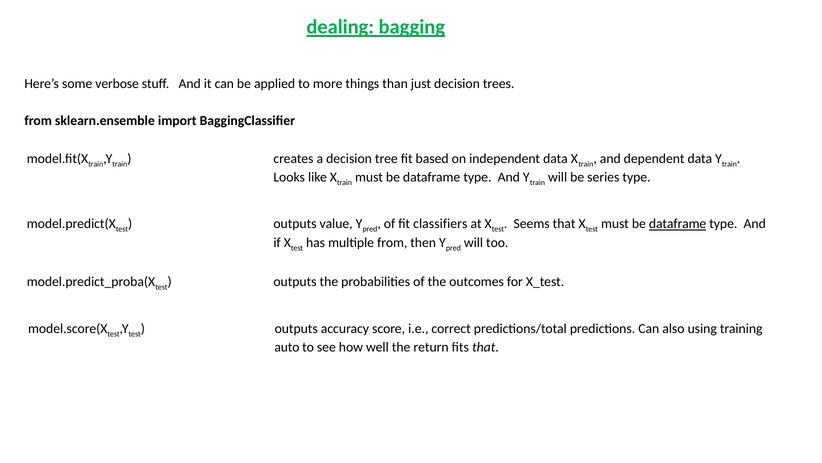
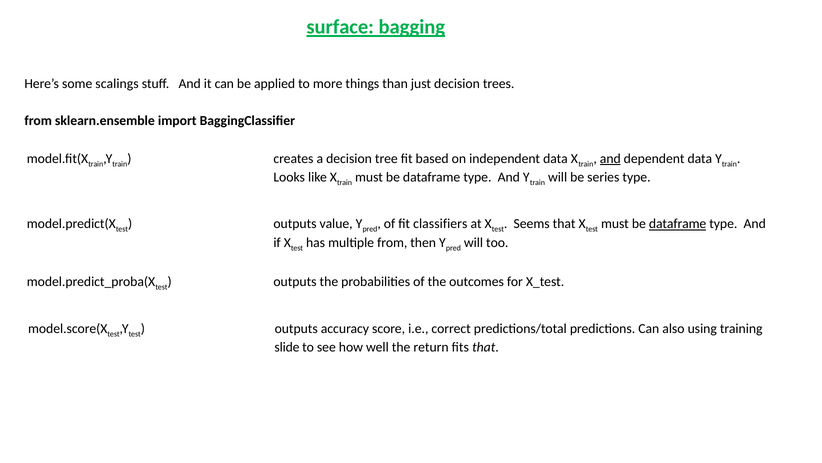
dealing: dealing -> surface
verbose: verbose -> scalings
and at (610, 158) underline: none -> present
auto: auto -> slide
